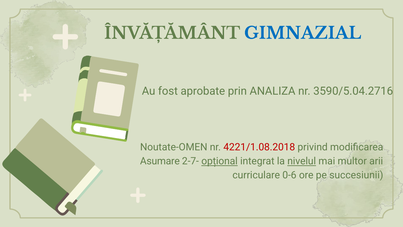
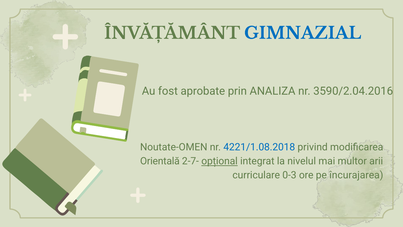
3590/5.04.2716: 3590/5.04.2716 -> 3590/2.04.2016
4221/1.08.2018 colour: red -> blue
Asumare: Asumare -> Orientală
nivelul underline: present -> none
0-6: 0-6 -> 0-3
succesiunii: succesiunii -> încurajarea
